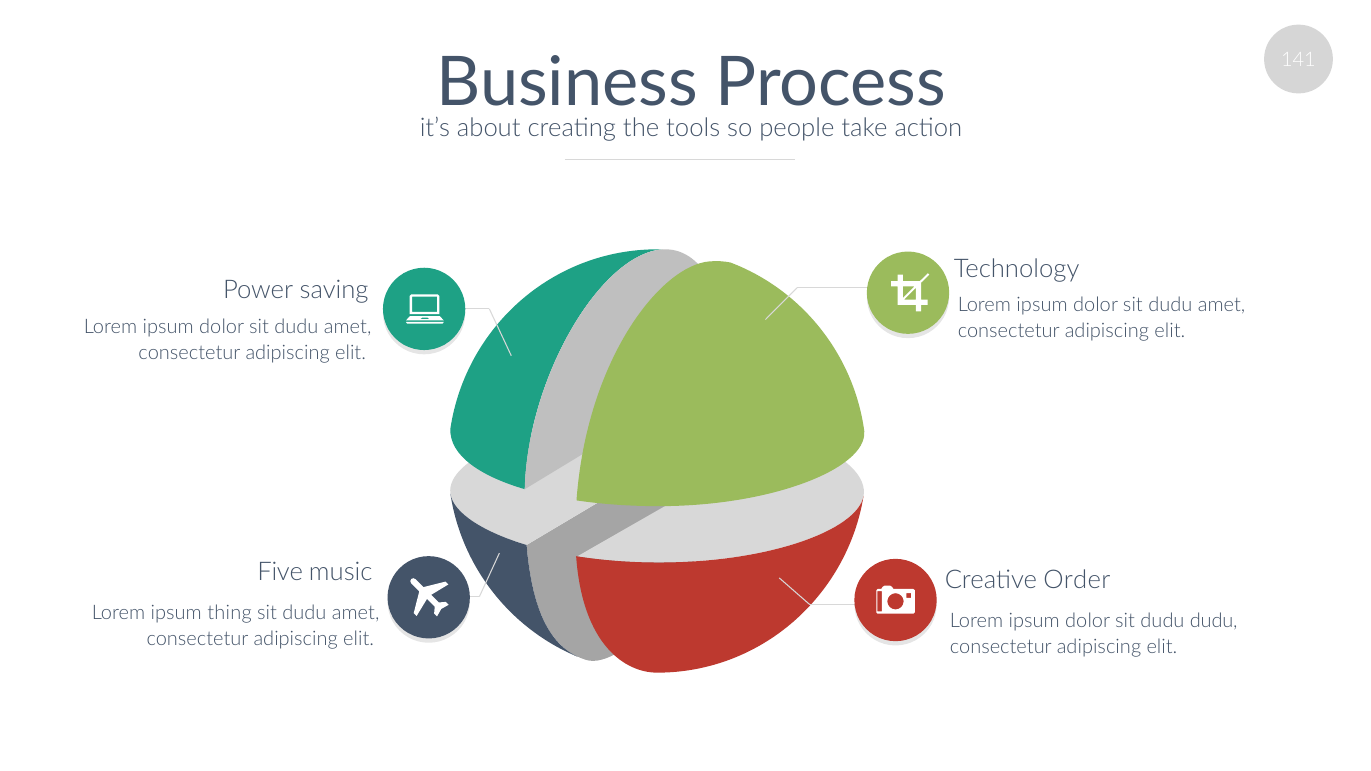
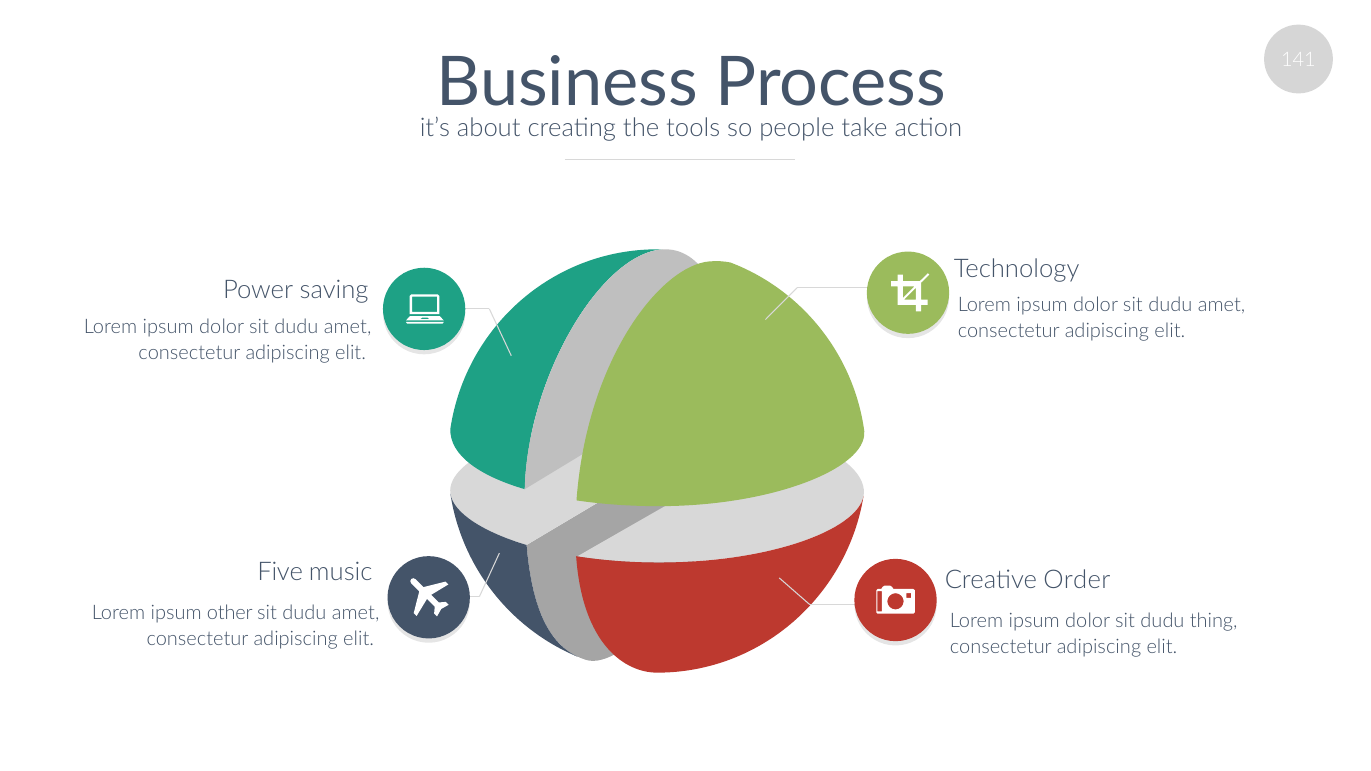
thing: thing -> other
dudu dudu: dudu -> thing
